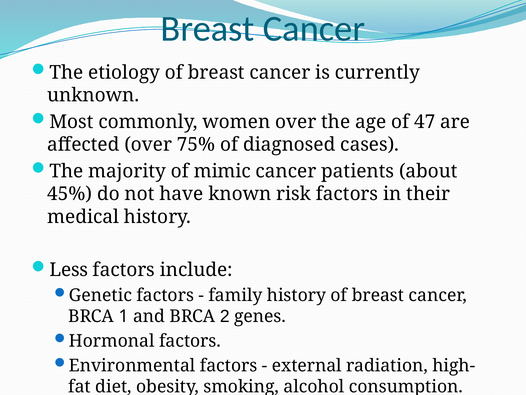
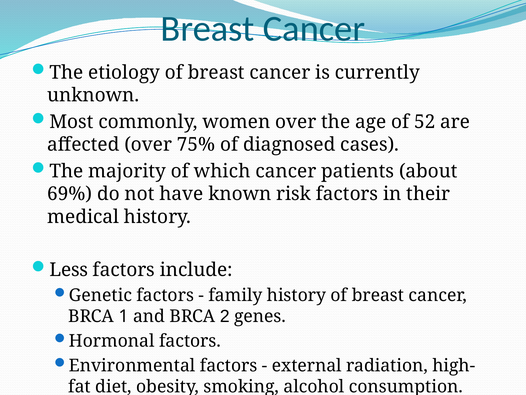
47: 47 -> 52
mimic: mimic -> which
45%: 45% -> 69%
